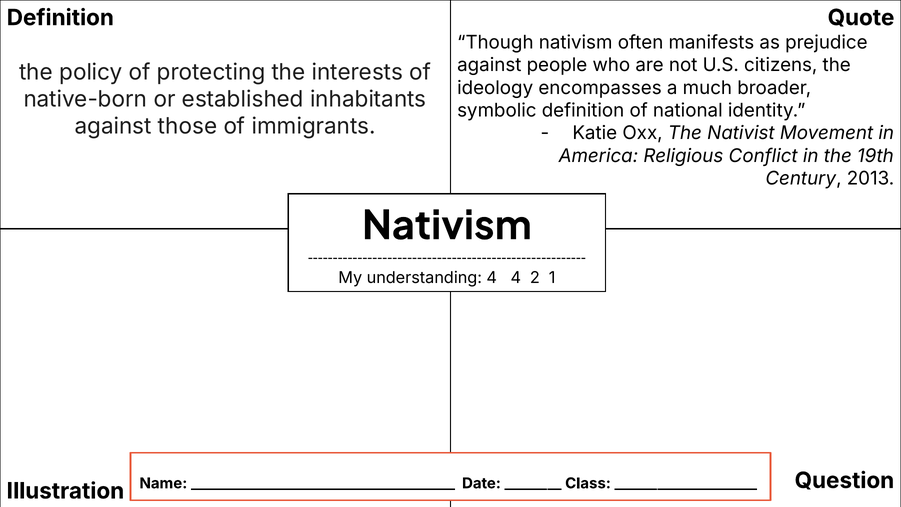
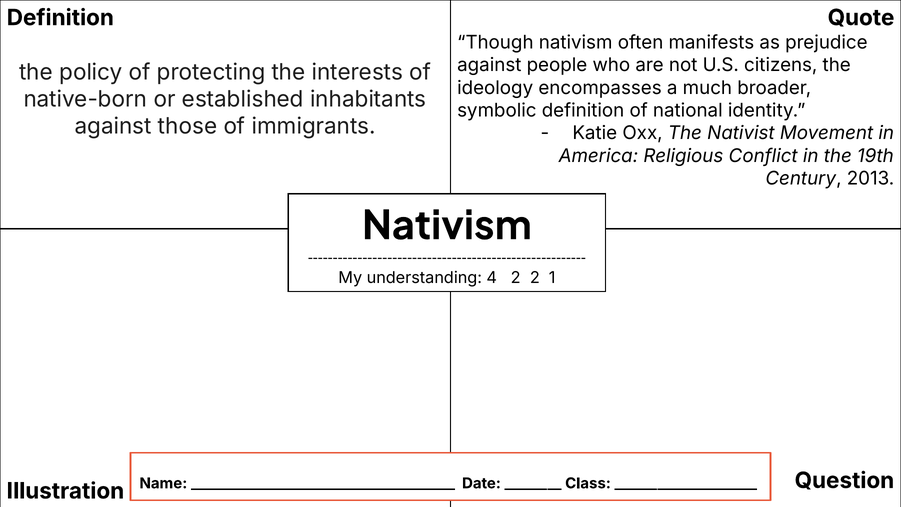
4 4: 4 -> 2
